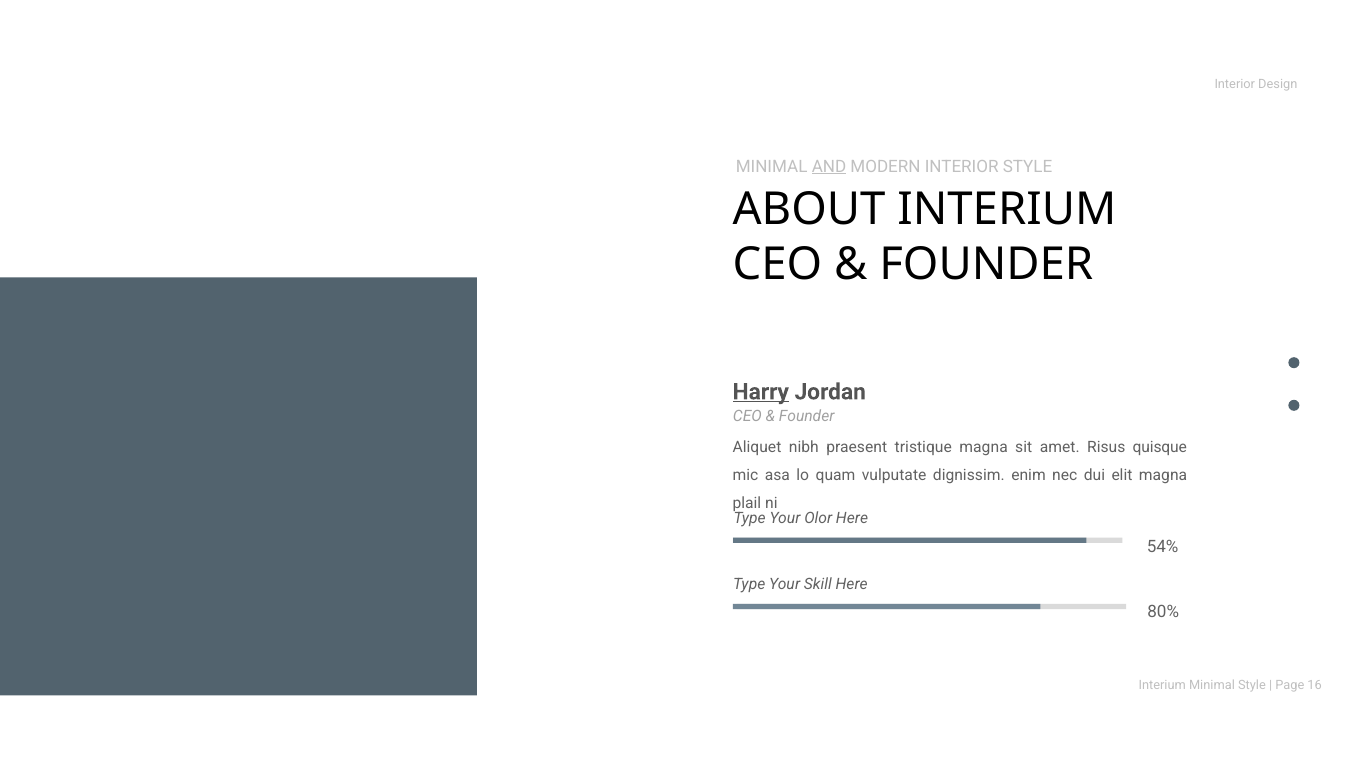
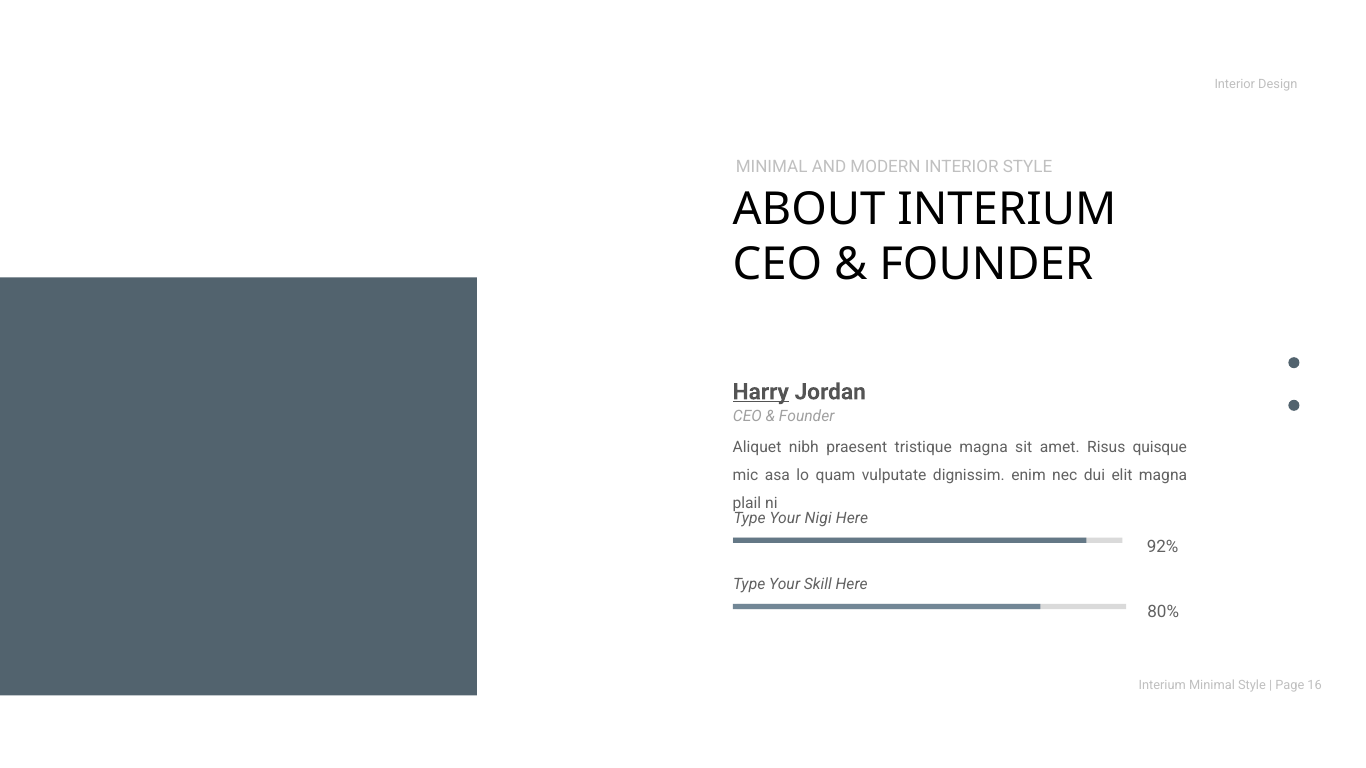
AND underline: present -> none
Olor: Olor -> Nigi
54%: 54% -> 92%
